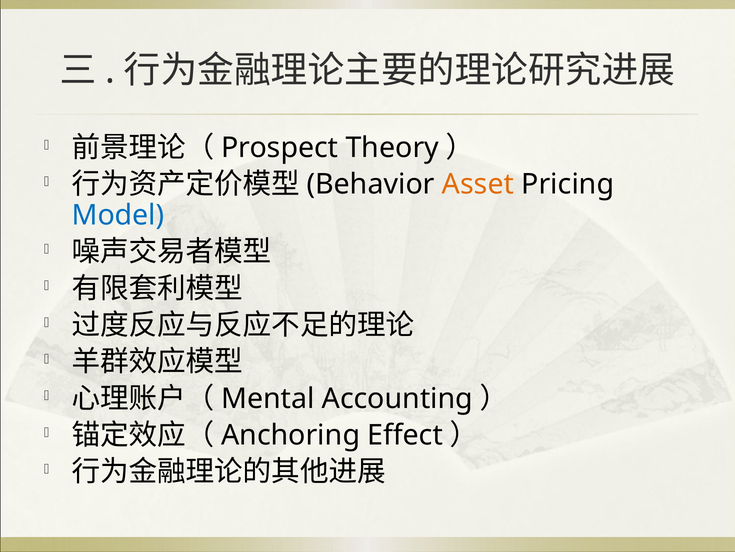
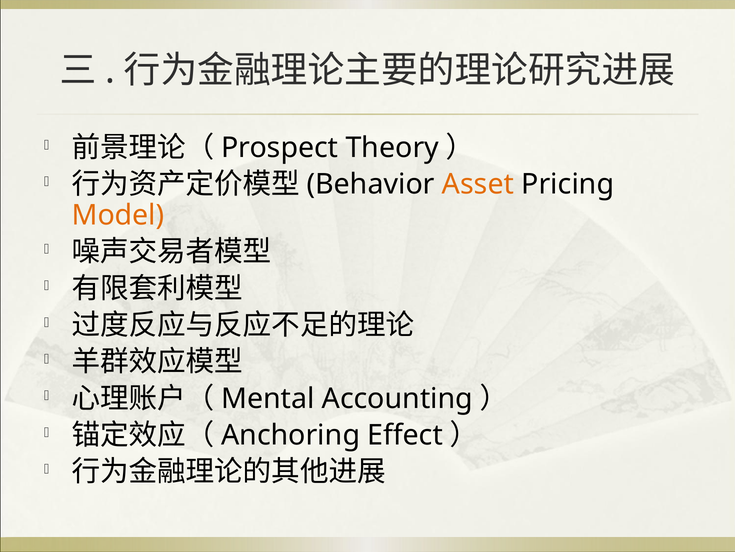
Model colour: blue -> orange
